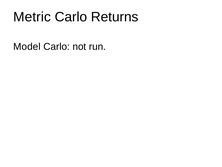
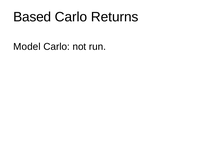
Metric: Metric -> Based
